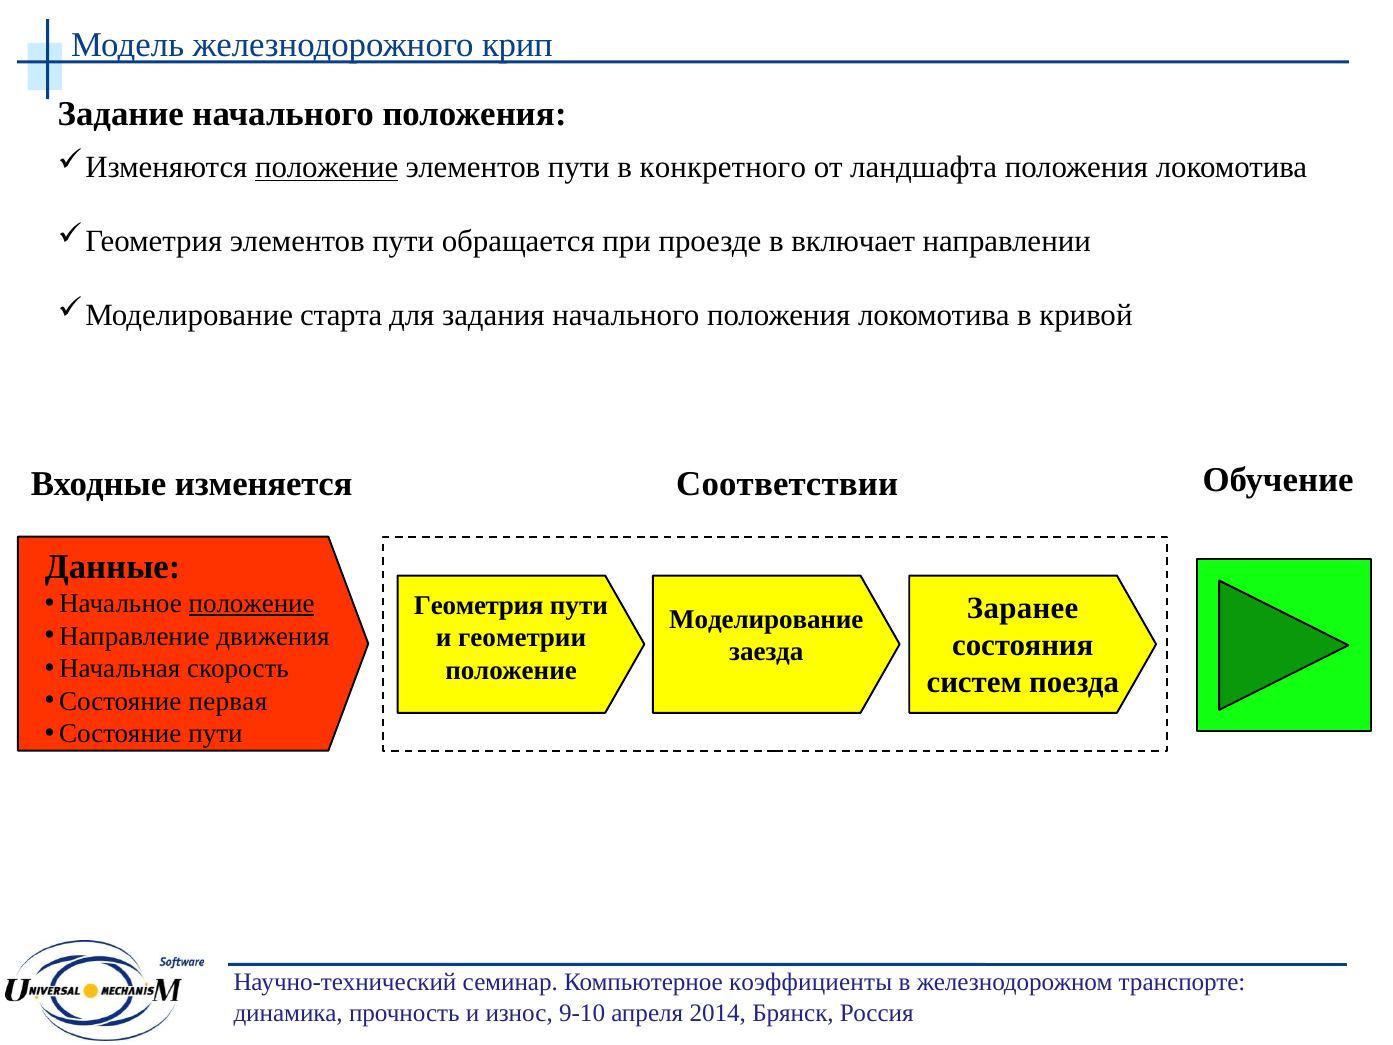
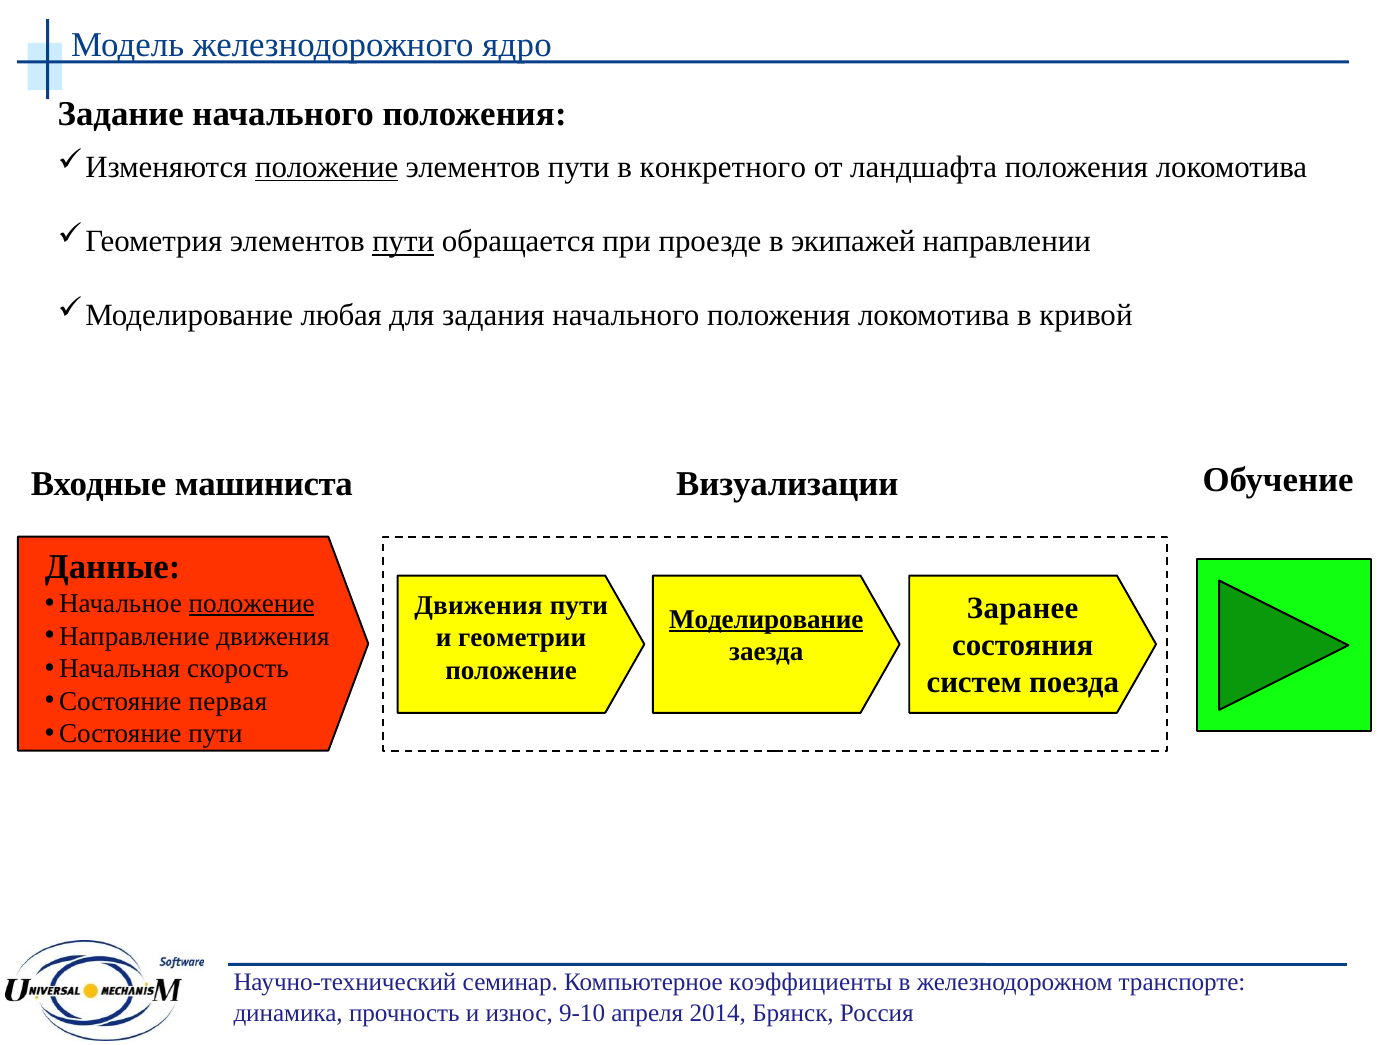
крип: крип -> ядро
пути at (403, 241) underline: none -> present
включает: включает -> экипажей
старта: старта -> любая
изменяется: изменяется -> машиниста
Соответствии: Соответствии -> Визуализации
Геометрия at (479, 605): Геометрия -> Движения
Моделирование underline: none -> present
